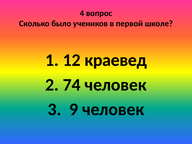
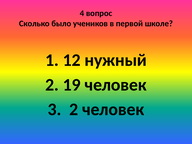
краевед: краевед -> нужный
74: 74 -> 19
9 at (74, 109): 9 -> 2
